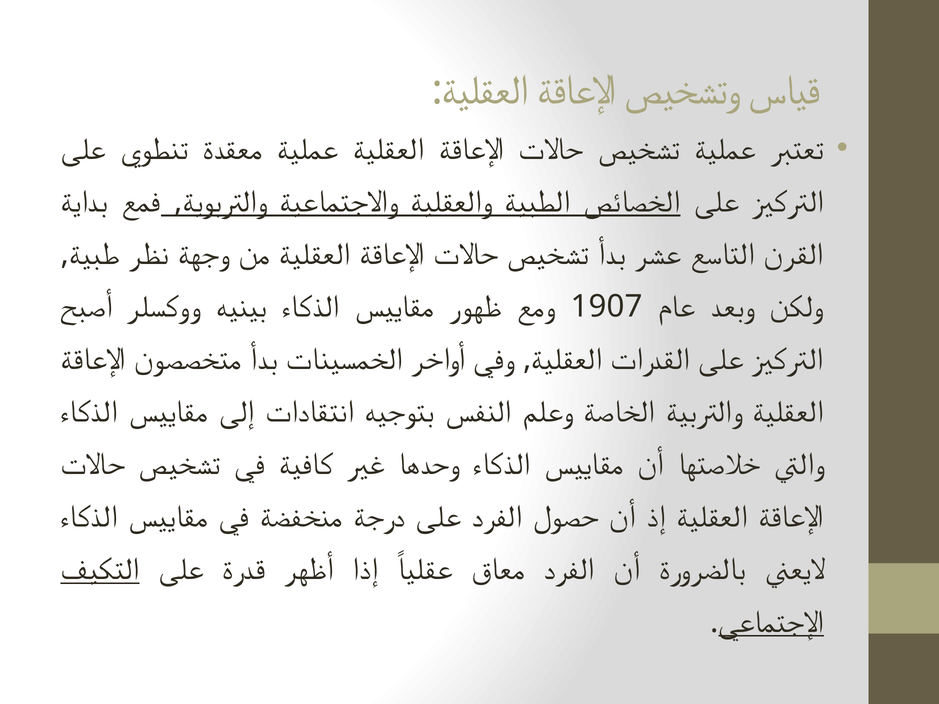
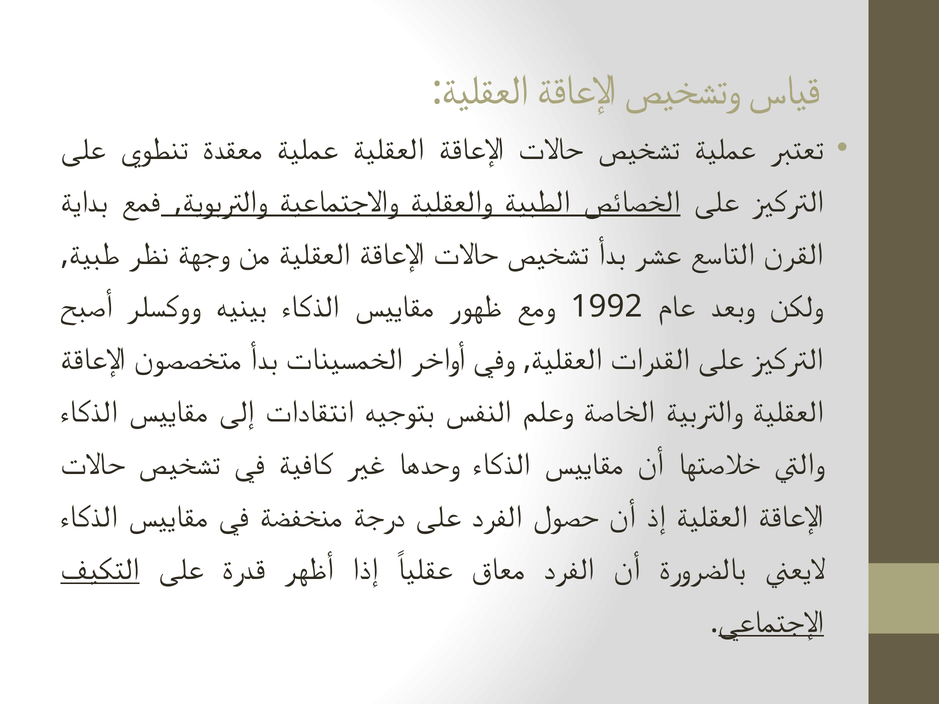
1907: 1907 -> 1992
